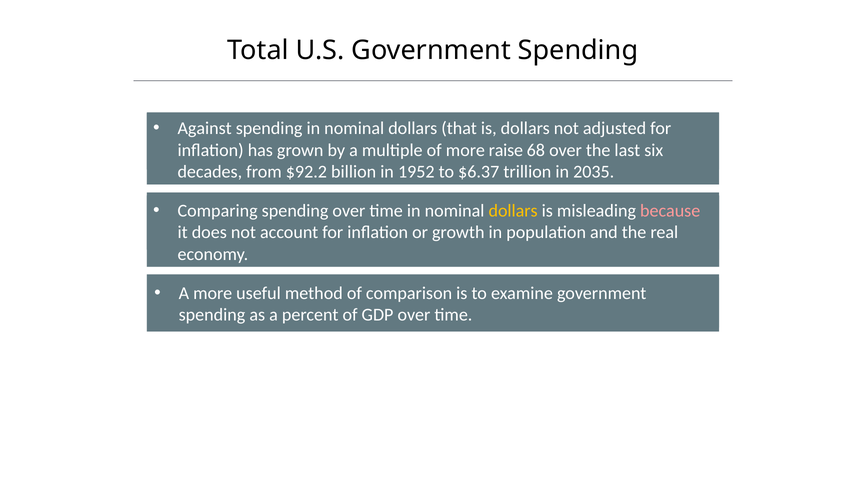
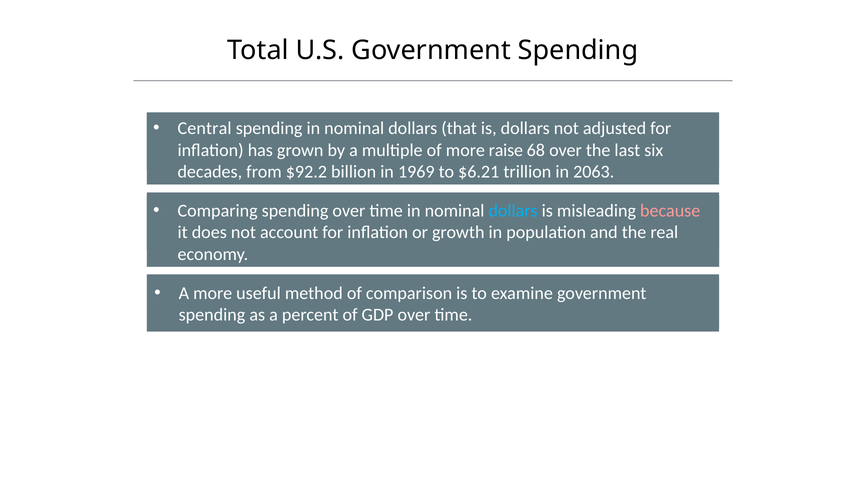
Against: Against -> Central
1952: 1952 -> 1969
$6.37: $6.37 -> $6.21
2035: 2035 -> 2063
dollars at (513, 211) colour: yellow -> light blue
